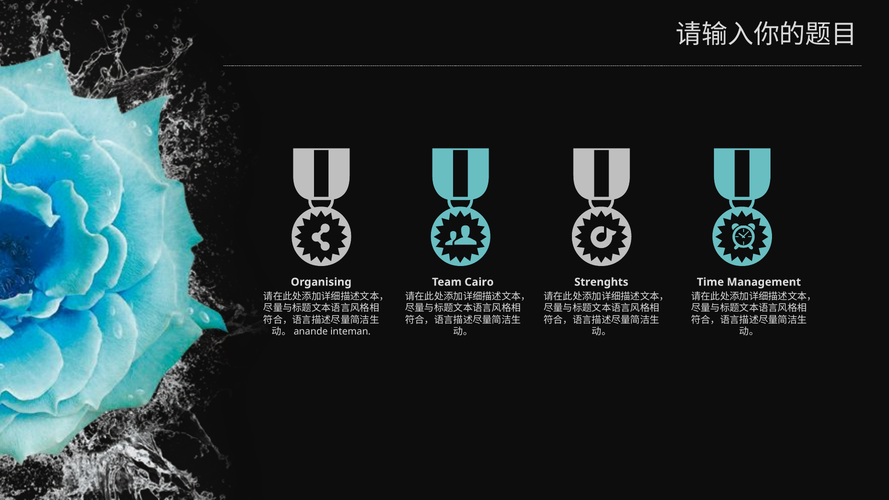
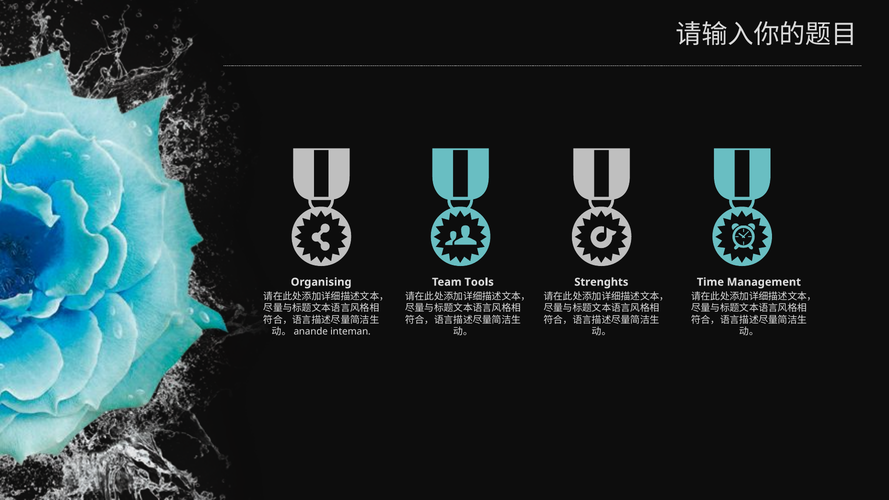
Cairo: Cairo -> Tools
